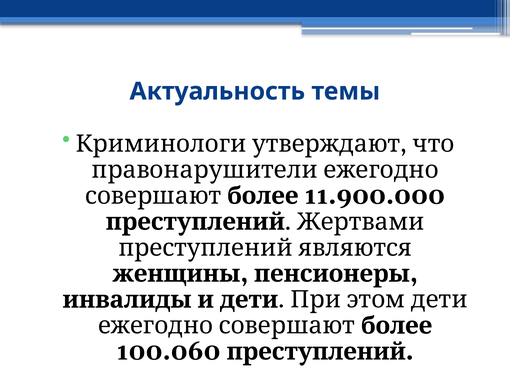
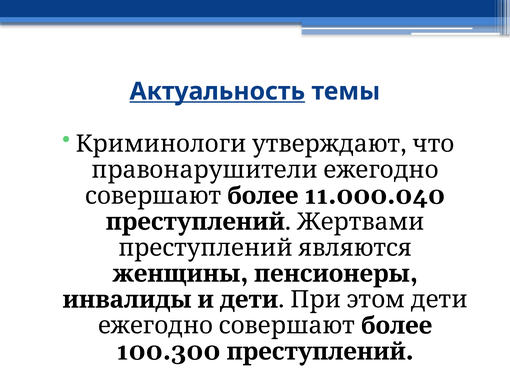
Актуальность underline: none -> present
11.900.000: 11.900.000 -> 11.000.040
100.060: 100.060 -> 100.300
